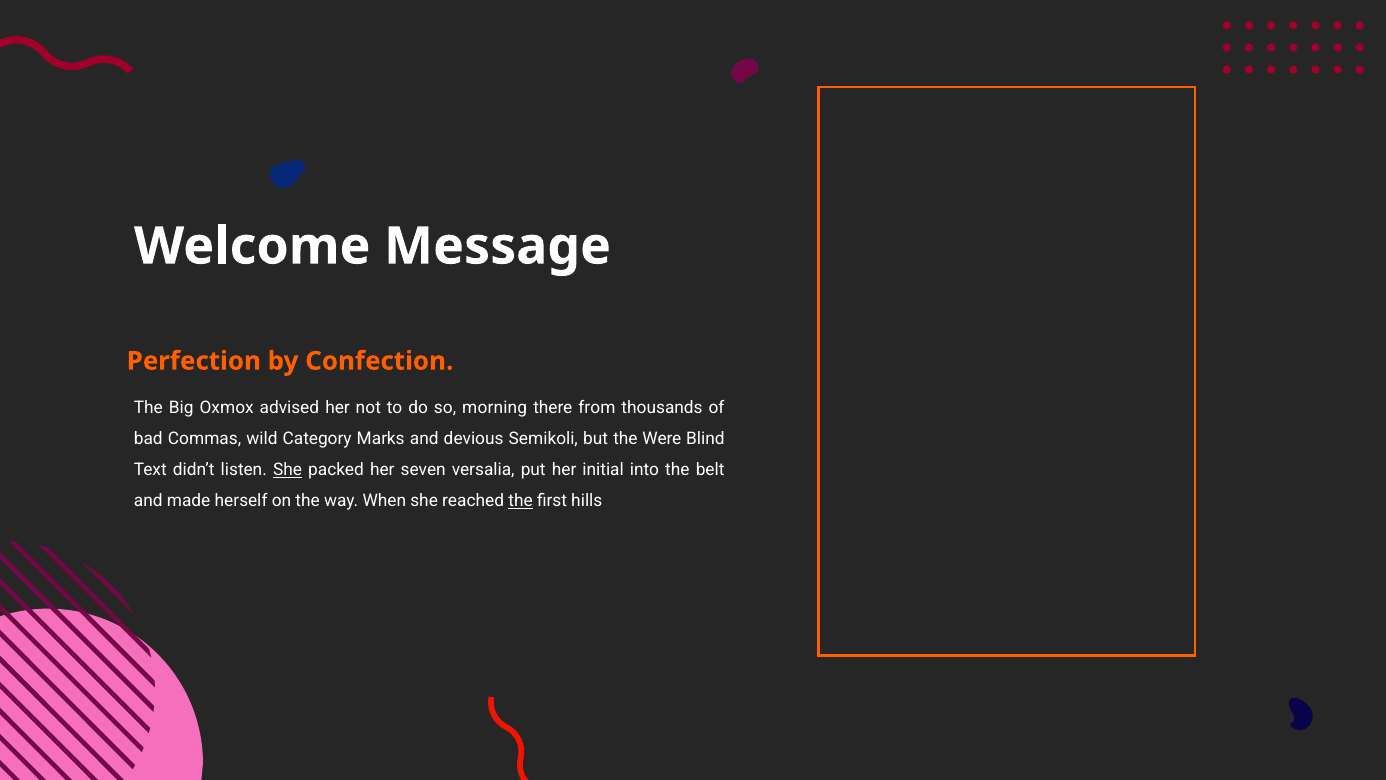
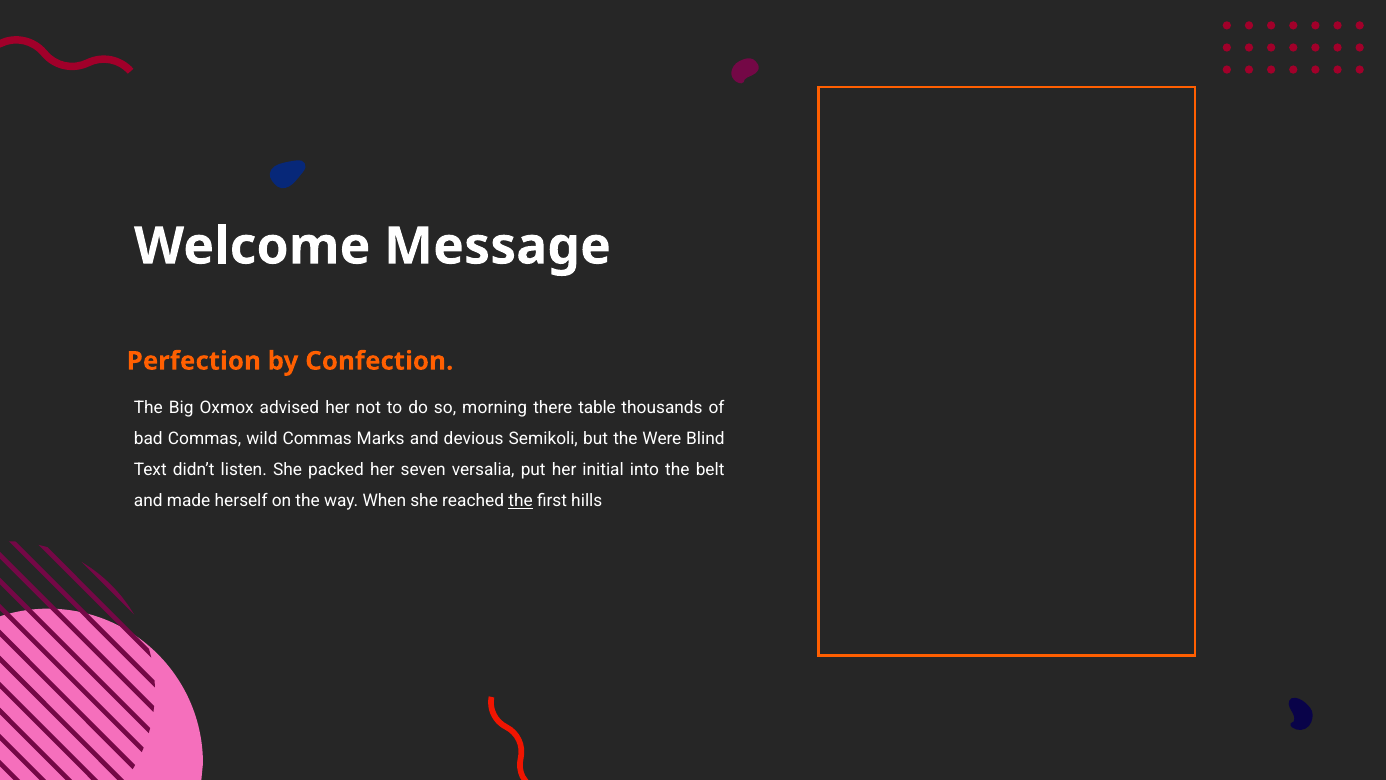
from: from -> table
wild Category: Category -> Commas
She at (288, 470) underline: present -> none
